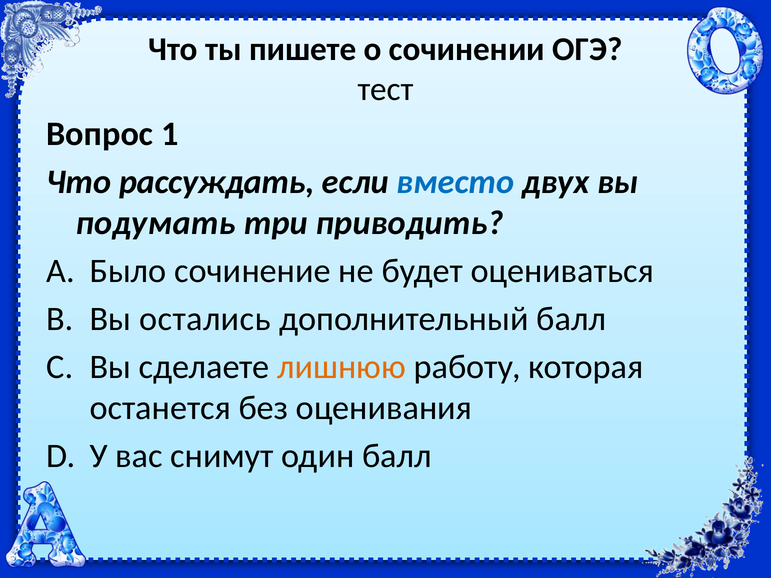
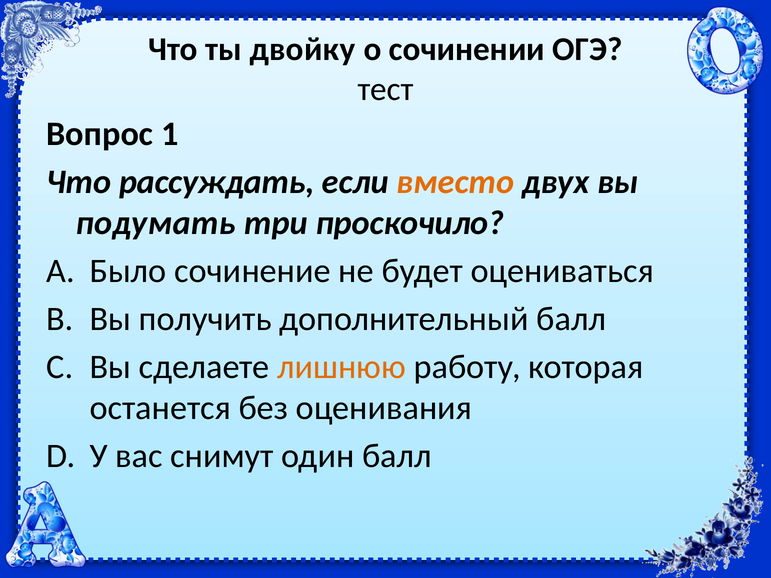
пишете: пишете -> двойку
вместо colour: blue -> orange
приводить: приводить -> проскочило
остались: остались -> получить
